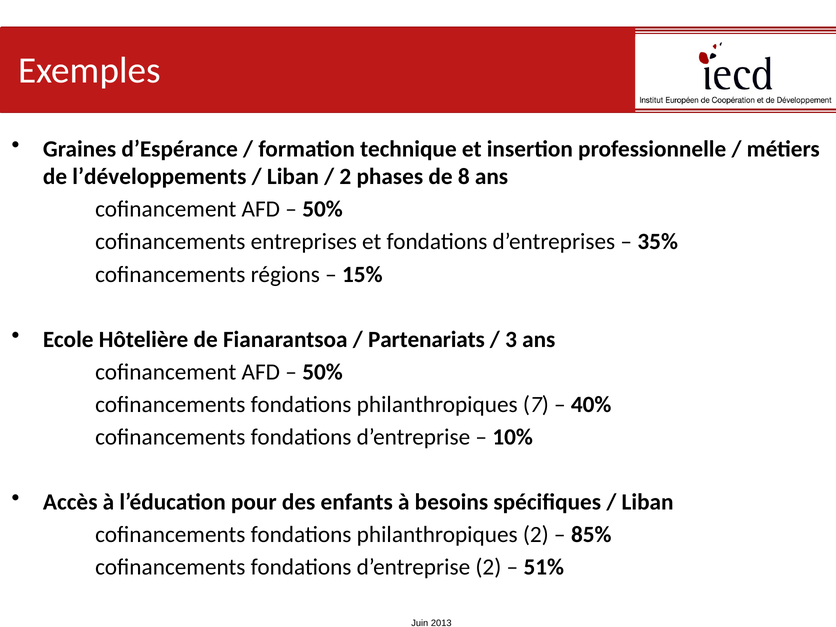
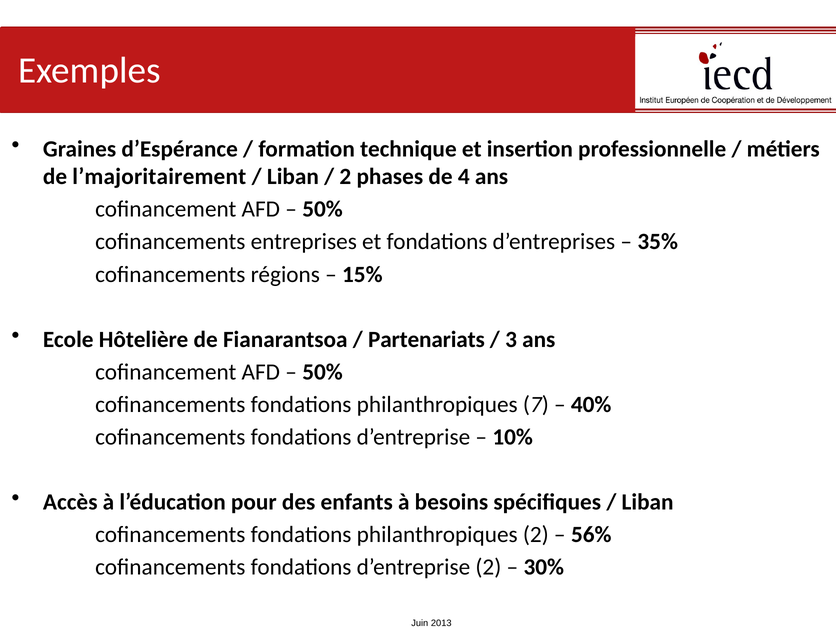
l’développements: l’développements -> l’majoritairement
8: 8 -> 4
85%: 85% -> 56%
51%: 51% -> 30%
